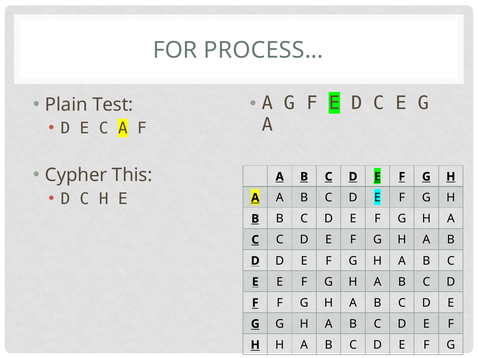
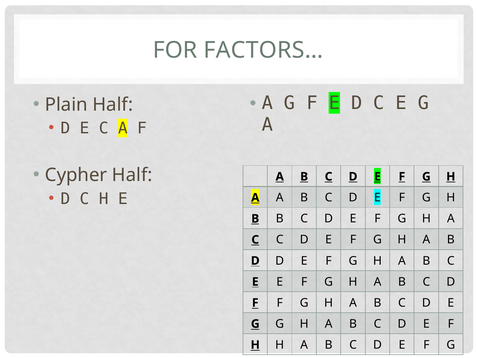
PROCESS…: PROCESS… -> FACTORS…
Plain Test: Test -> Half
Cypher This: This -> Half
